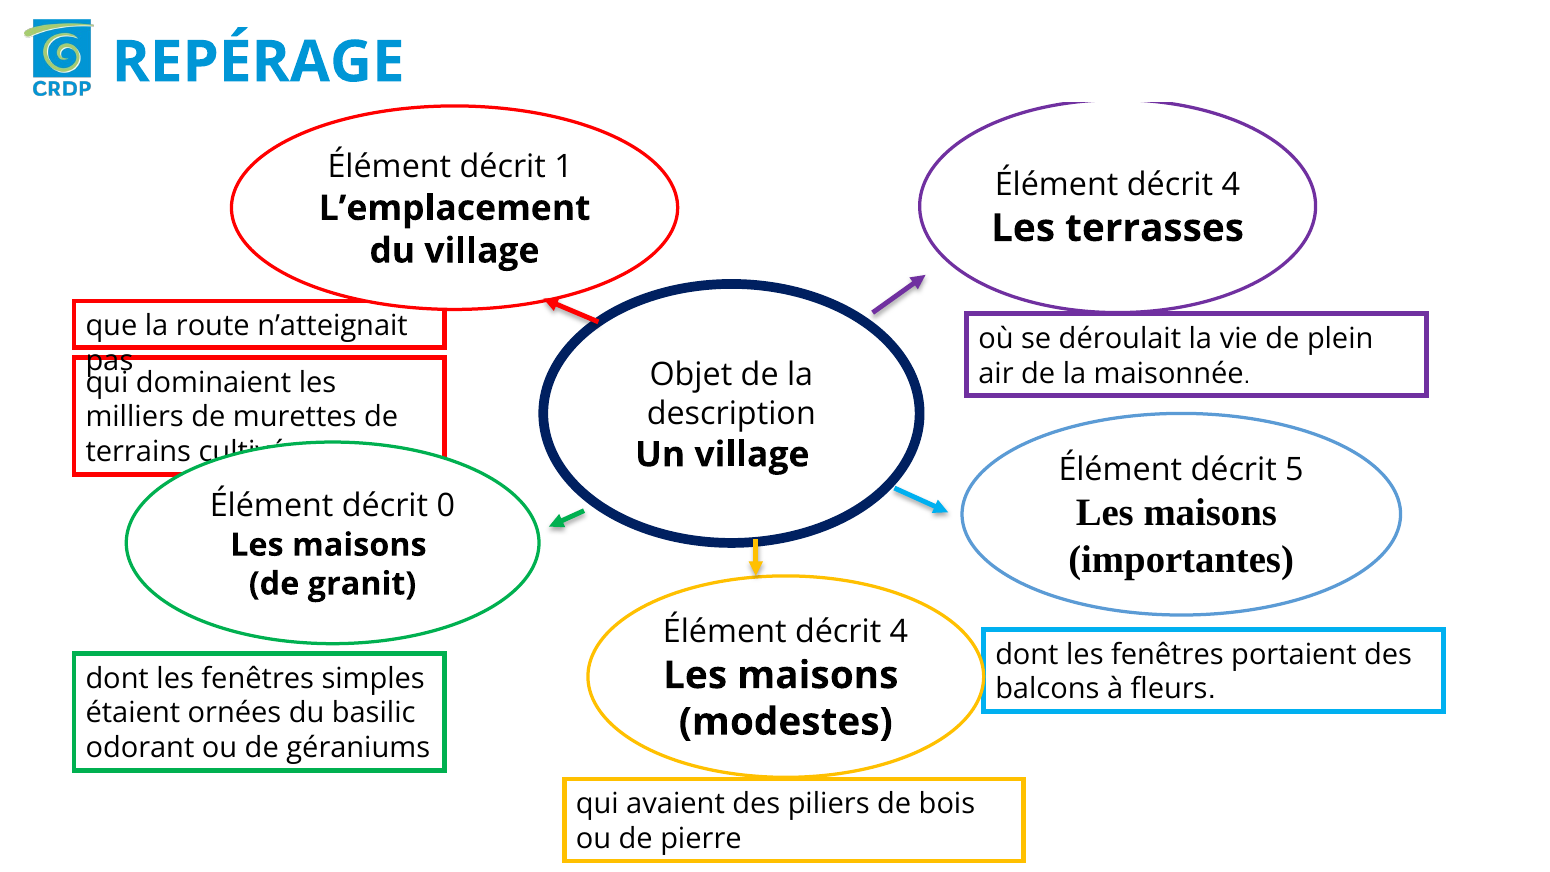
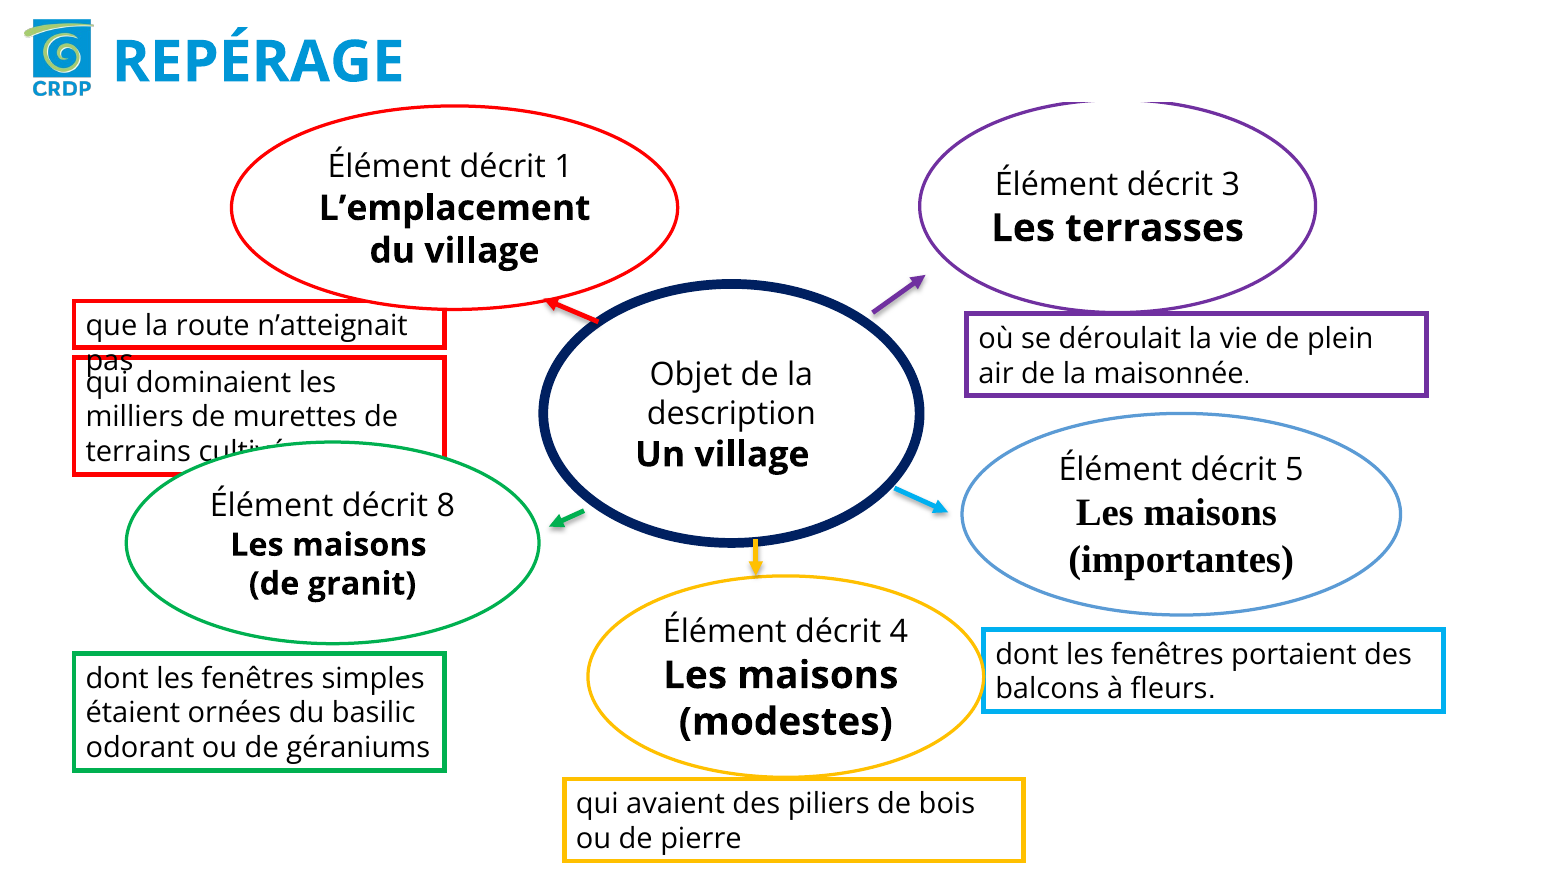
4 at (1231, 185): 4 -> 3
0: 0 -> 8
